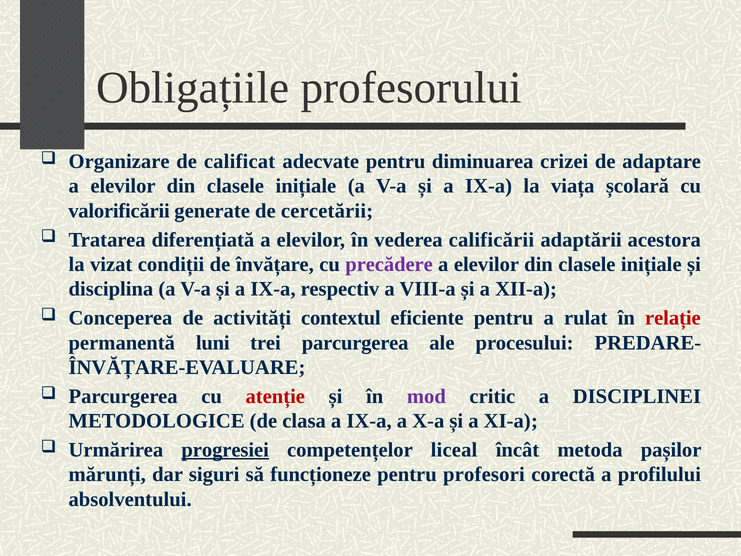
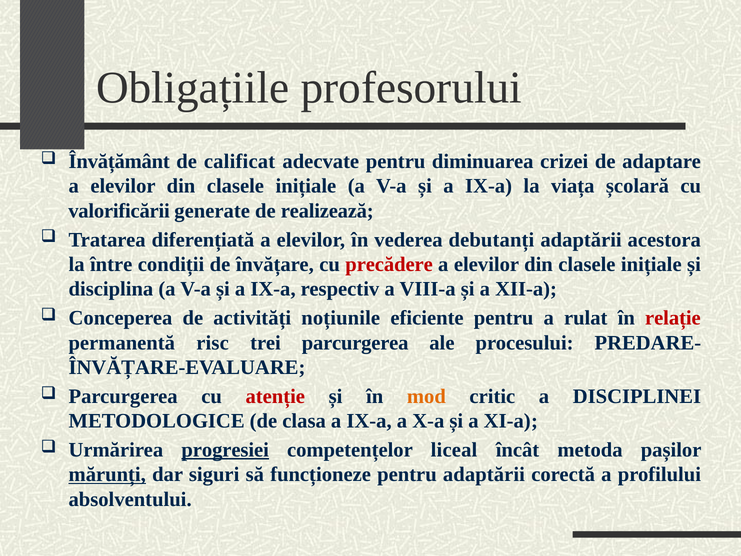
Organizare: Organizare -> Învățământ
cercetării: cercetării -> realizează
calificării: calificării -> debutanți
vizat: vizat -> între
precădere colour: purple -> red
contextul: contextul -> noțiunile
luni: luni -> risc
mod colour: purple -> orange
mărunți underline: none -> present
pentru profesori: profesori -> adaptării
